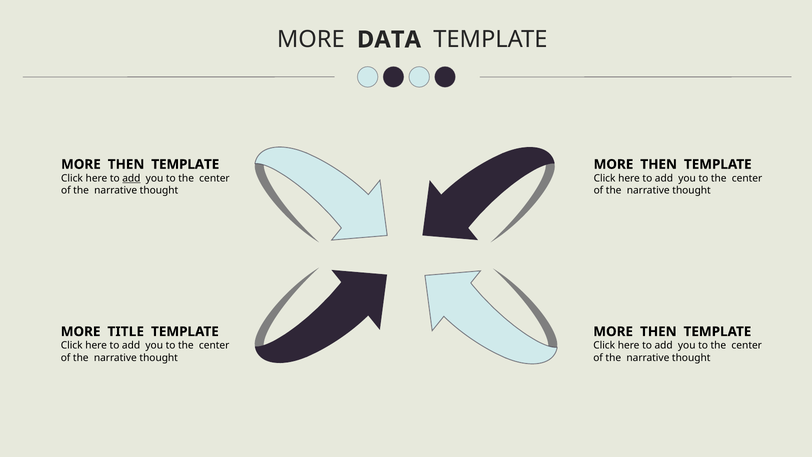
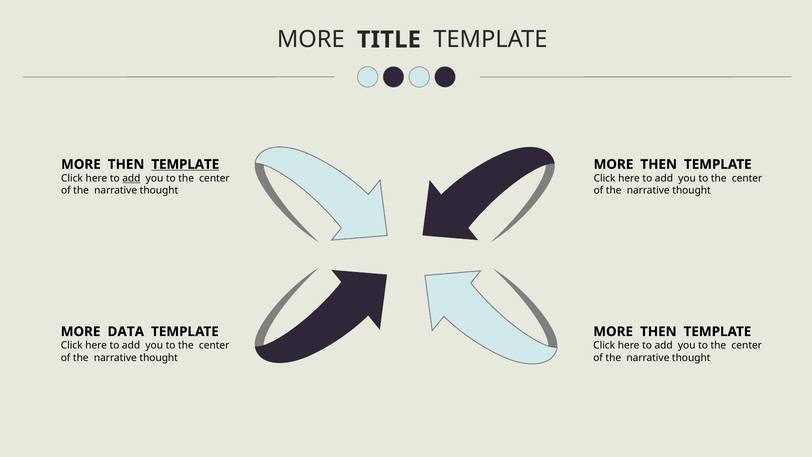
DATA: DATA -> TITLE
TEMPLATE at (185, 164) underline: none -> present
TITLE: TITLE -> DATA
